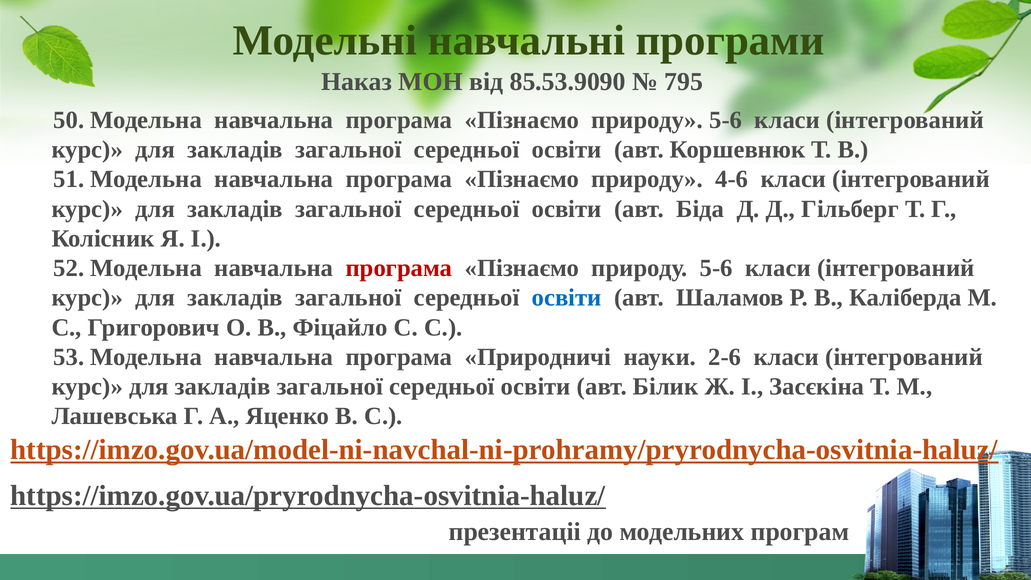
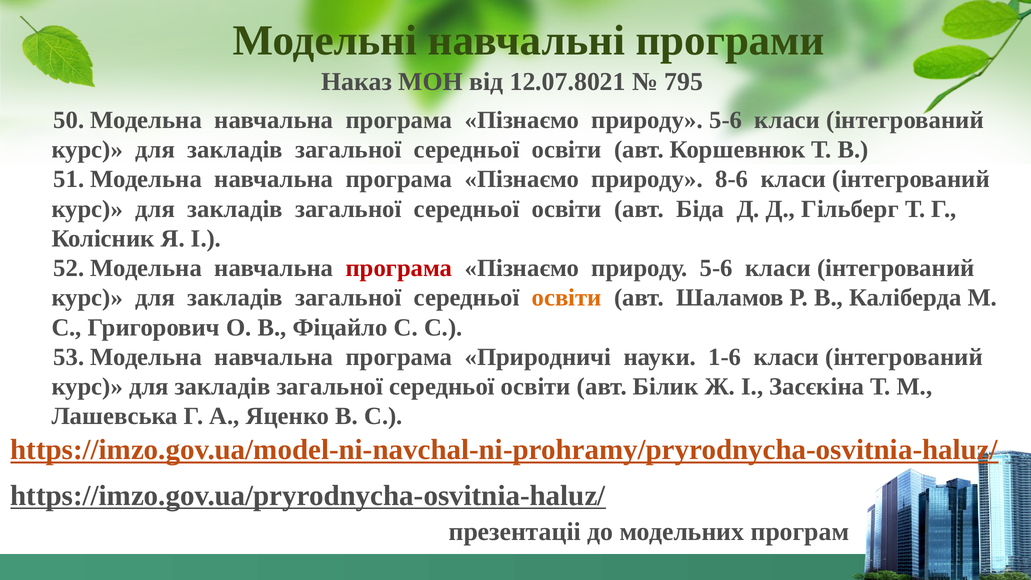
85.53.9090: 85.53.9090 -> 12.07.8021
4-6: 4-6 -> 8-6
освіти at (567, 298) colour: blue -> orange
2-6: 2-6 -> 1-6
